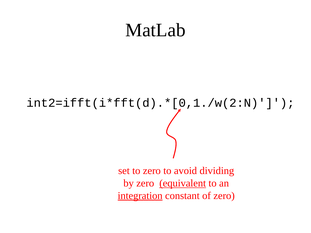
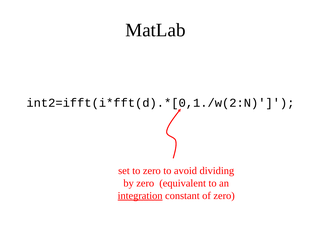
equivalent underline: present -> none
